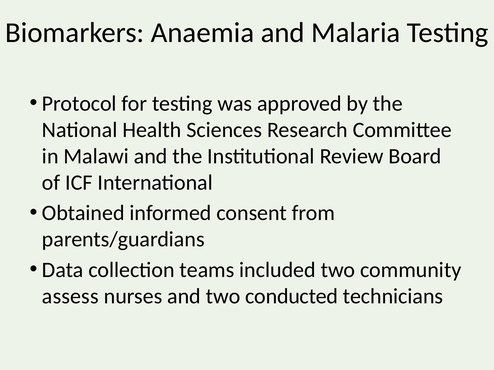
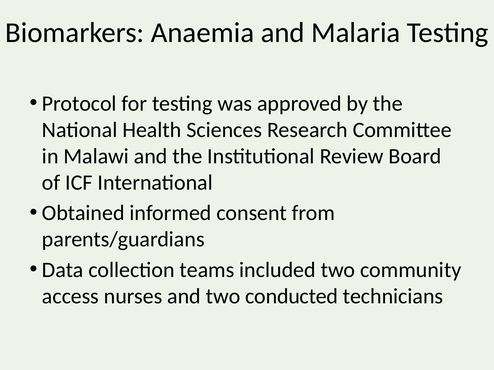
assess: assess -> access
